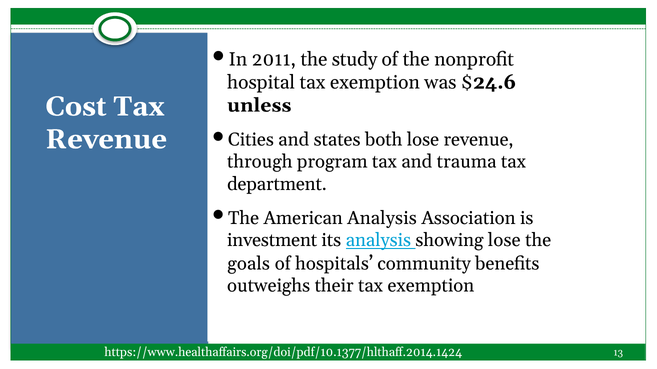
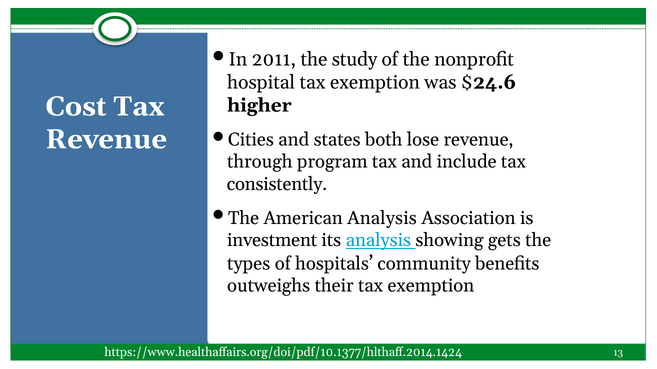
unless: unless -> higher
trauma: trauma -> include
department: department -> consistently
showing lose: lose -> gets
goals: goals -> types
